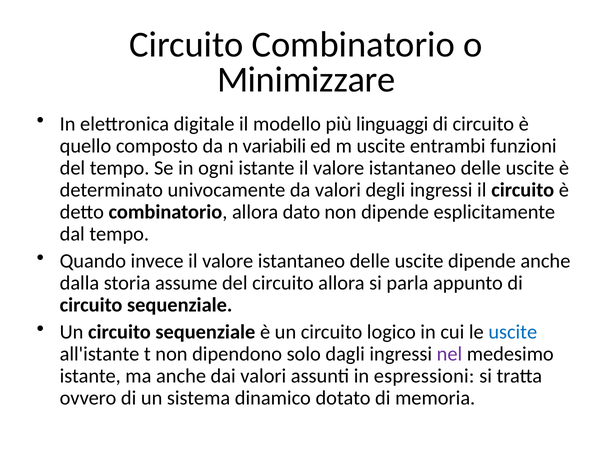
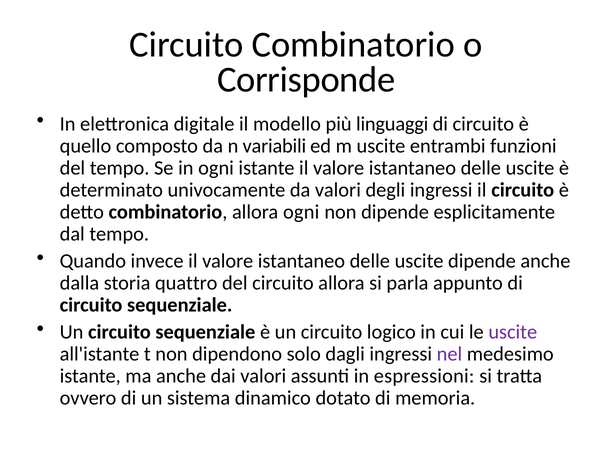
Minimizzare: Minimizzare -> Corrisponde
allora dato: dato -> ogni
assume: assume -> quattro
uscite at (513, 332) colour: blue -> purple
